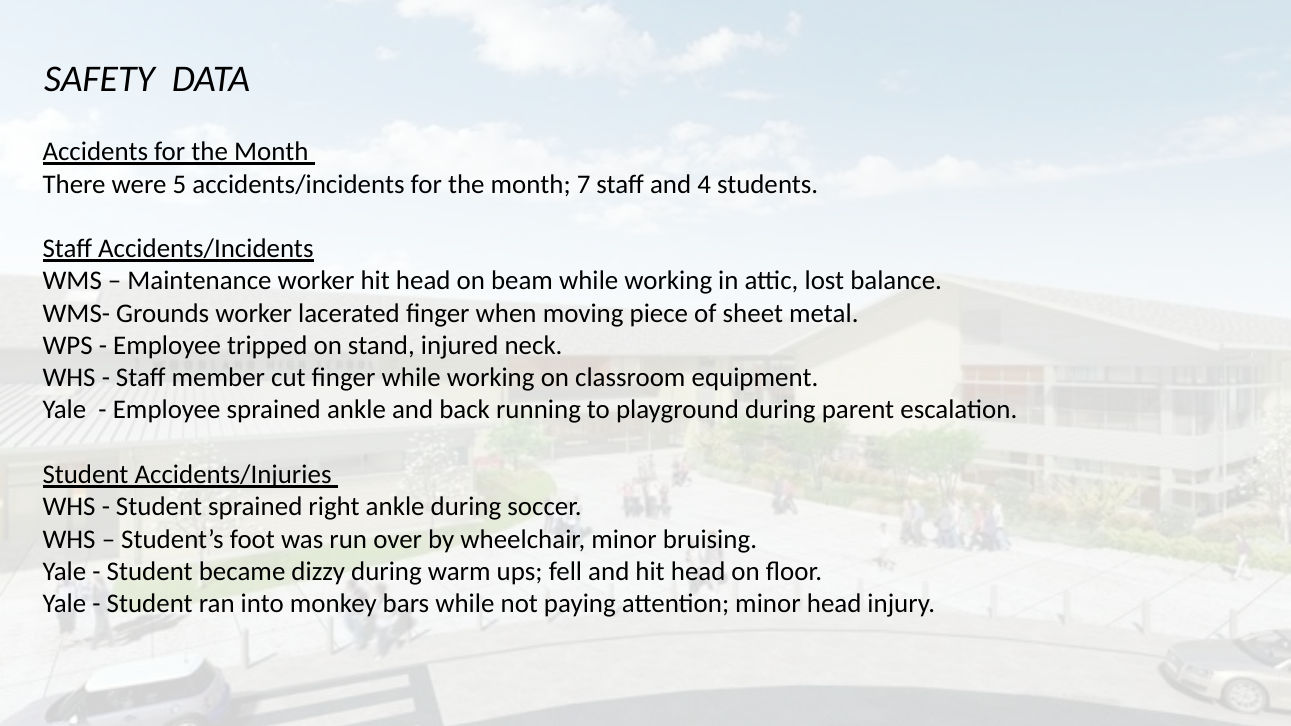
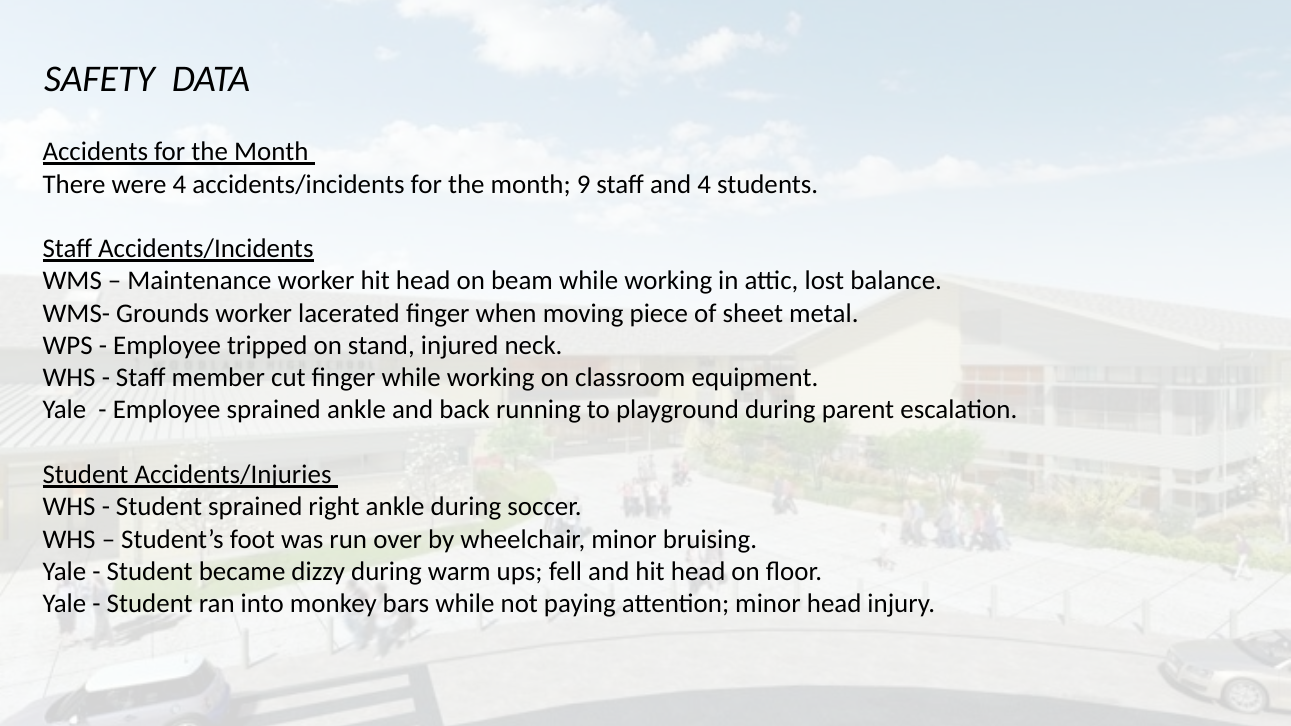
were 5: 5 -> 4
7: 7 -> 9
